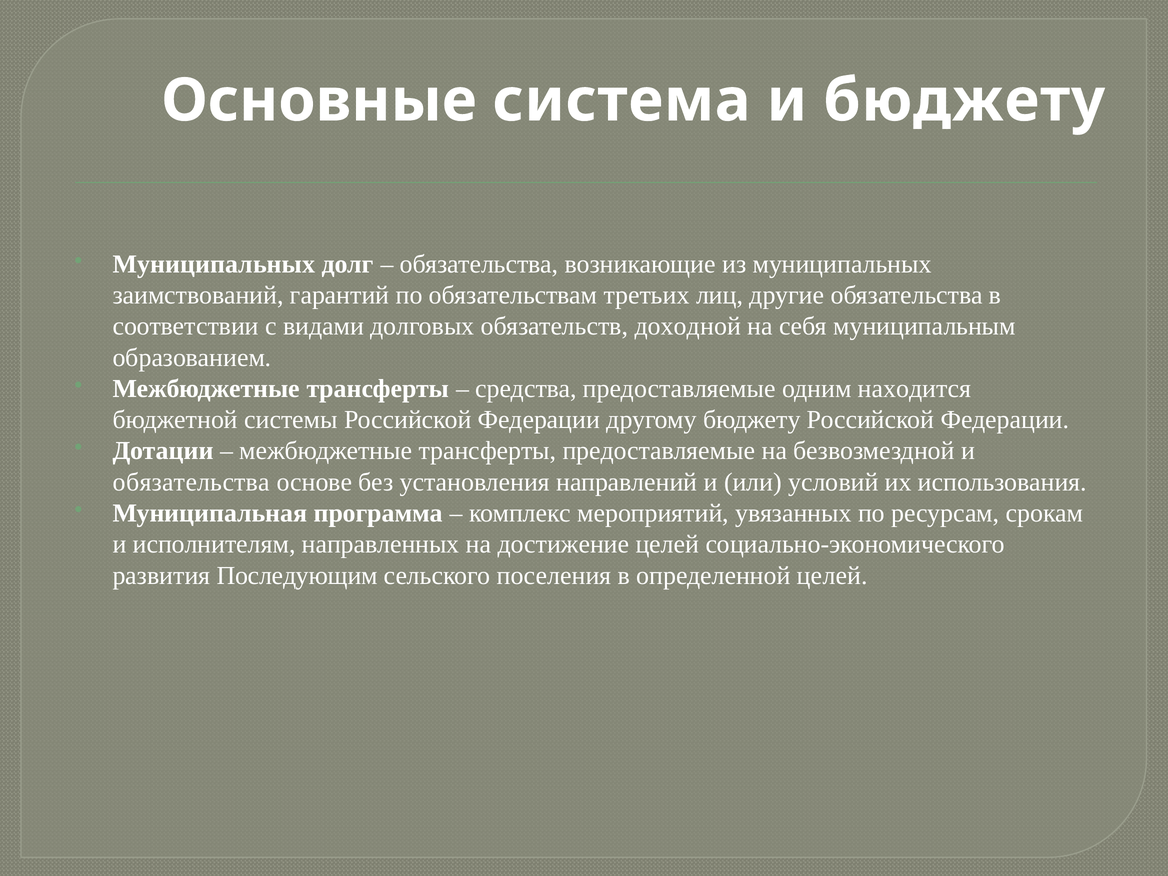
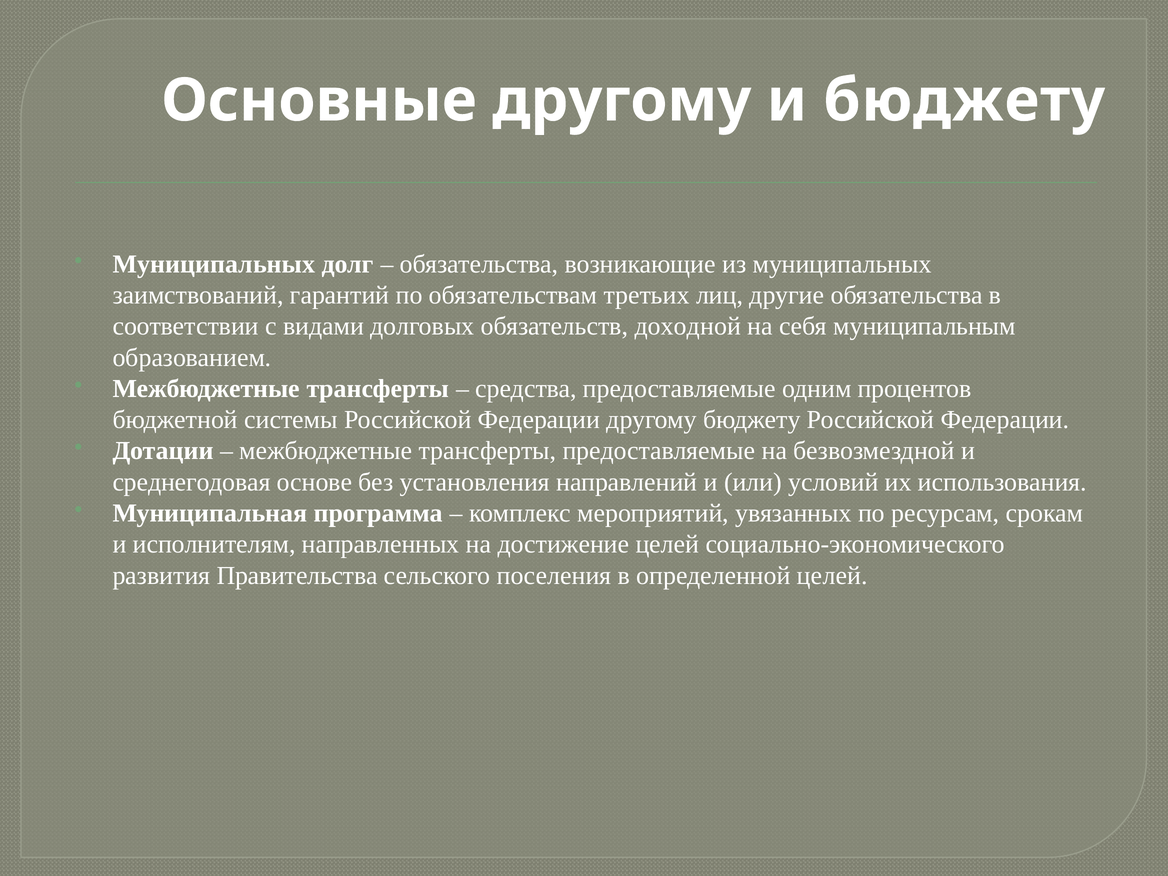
Основные система: система -> другому
находится: находится -> процентов
обязательства at (191, 482): обязательства -> среднегодовая
Последующим: Последующим -> Правительства
